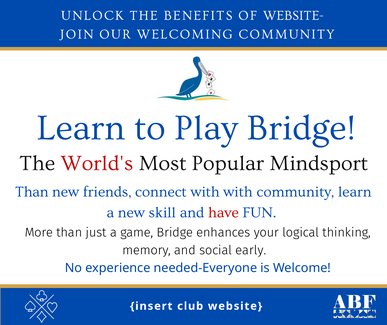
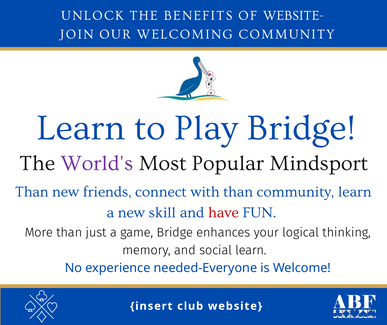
World's colour: red -> purple
with with: with -> than
social early: early -> learn
